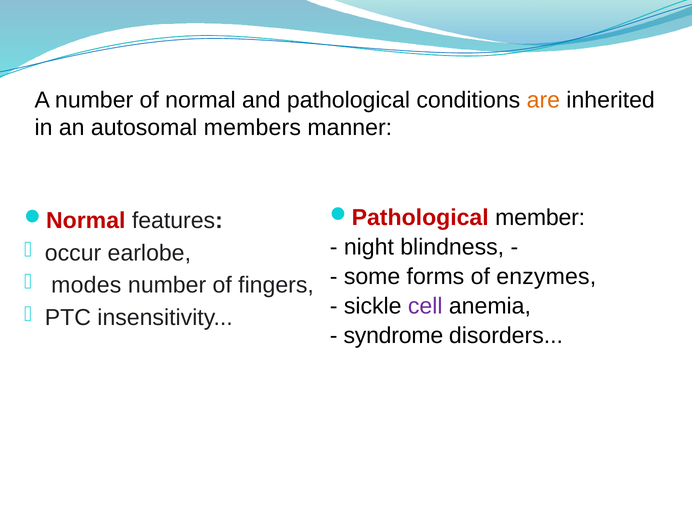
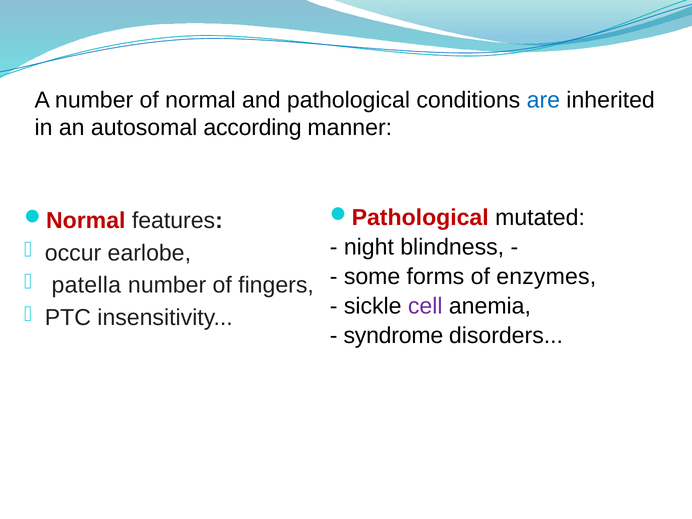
are colour: orange -> blue
members: members -> according
member: member -> mutated
modes: modes -> patella
